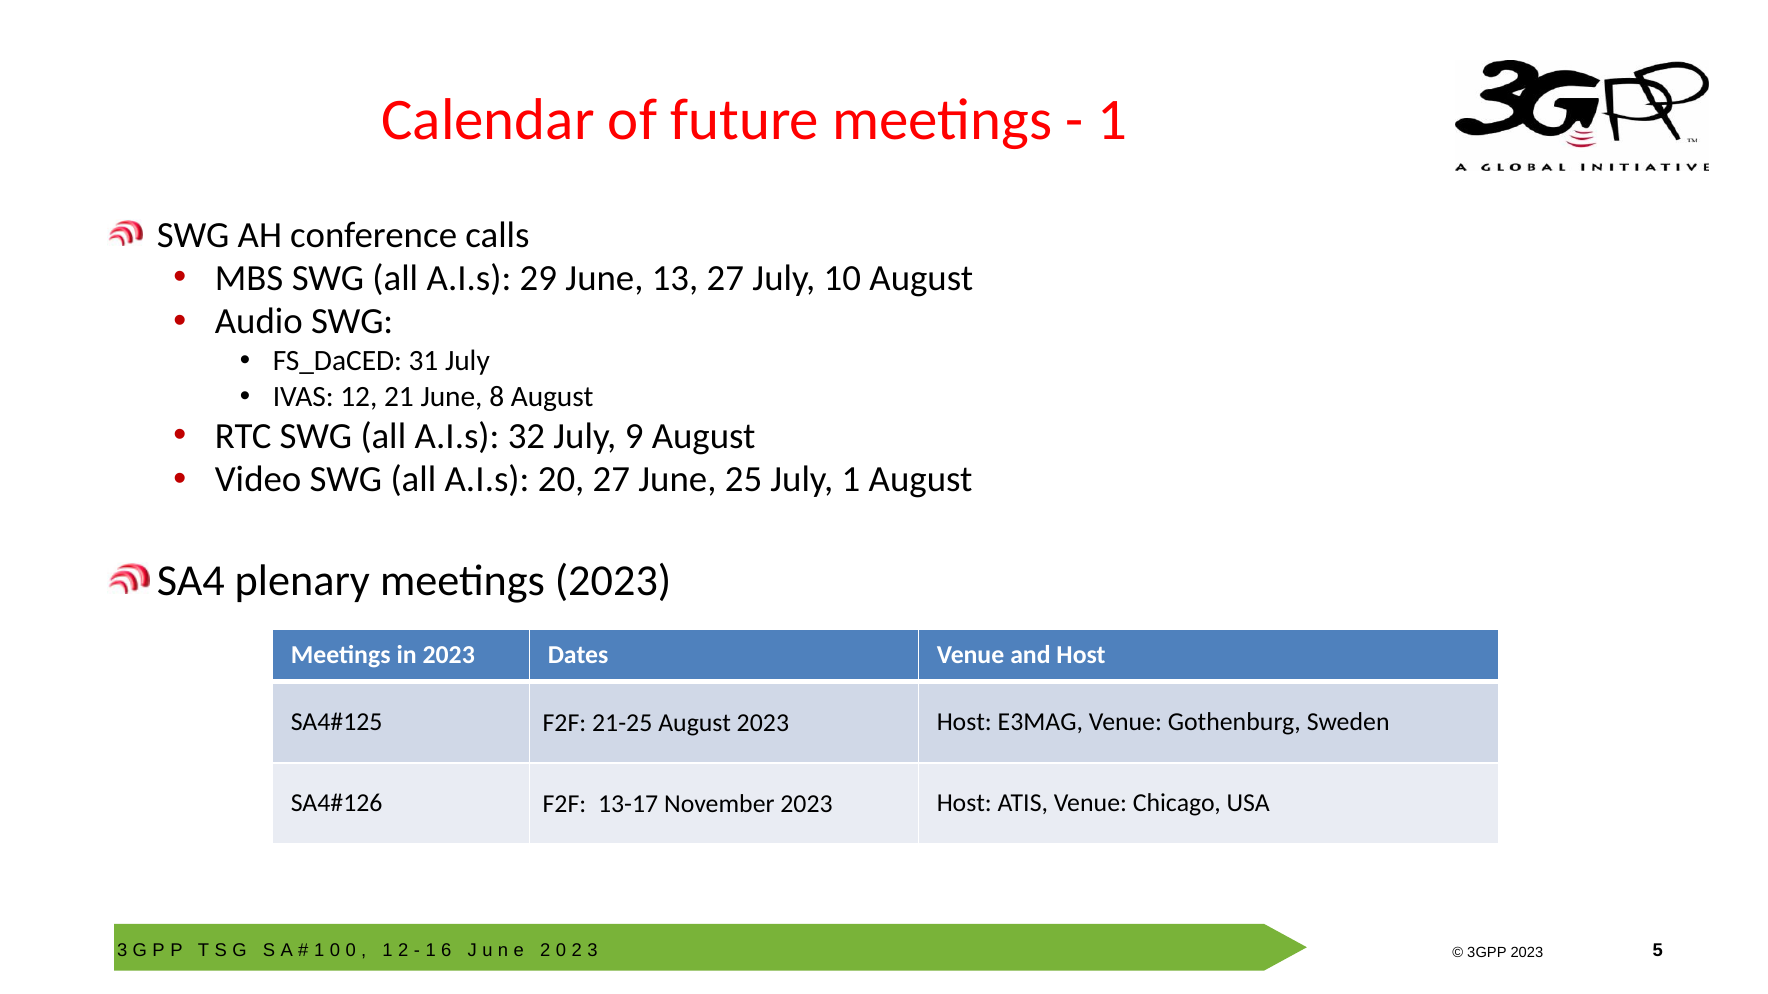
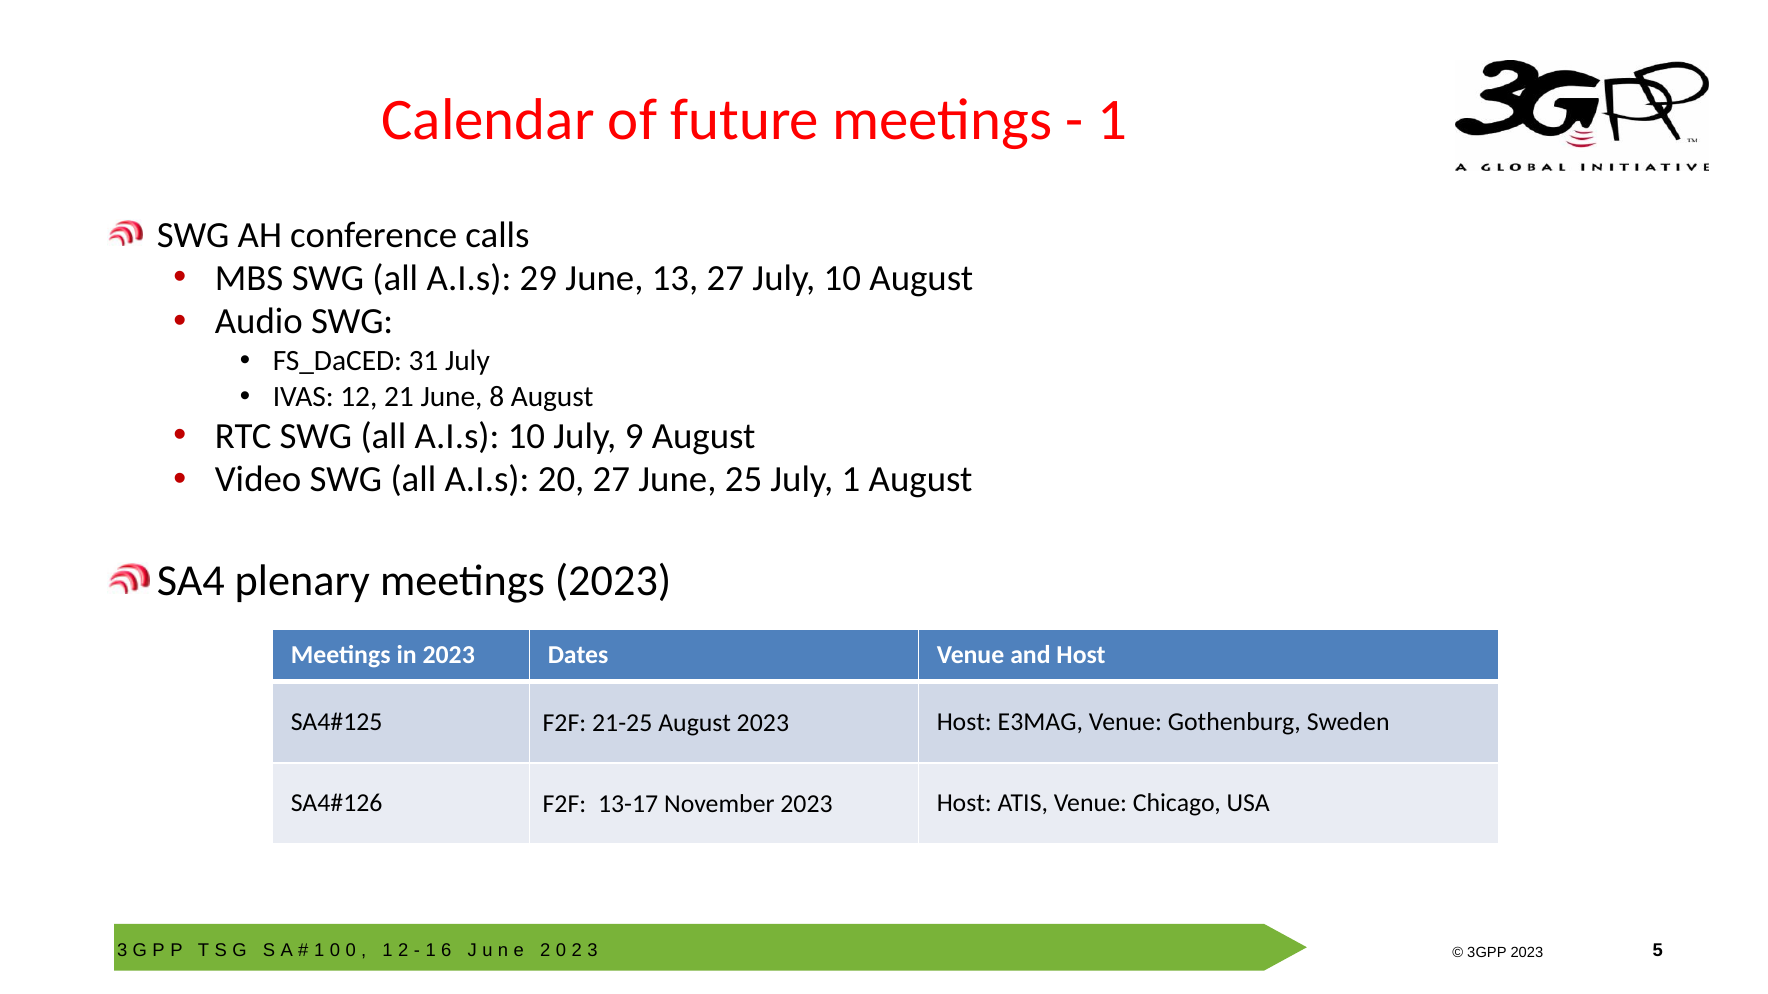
A.I.s 32: 32 -> 10
